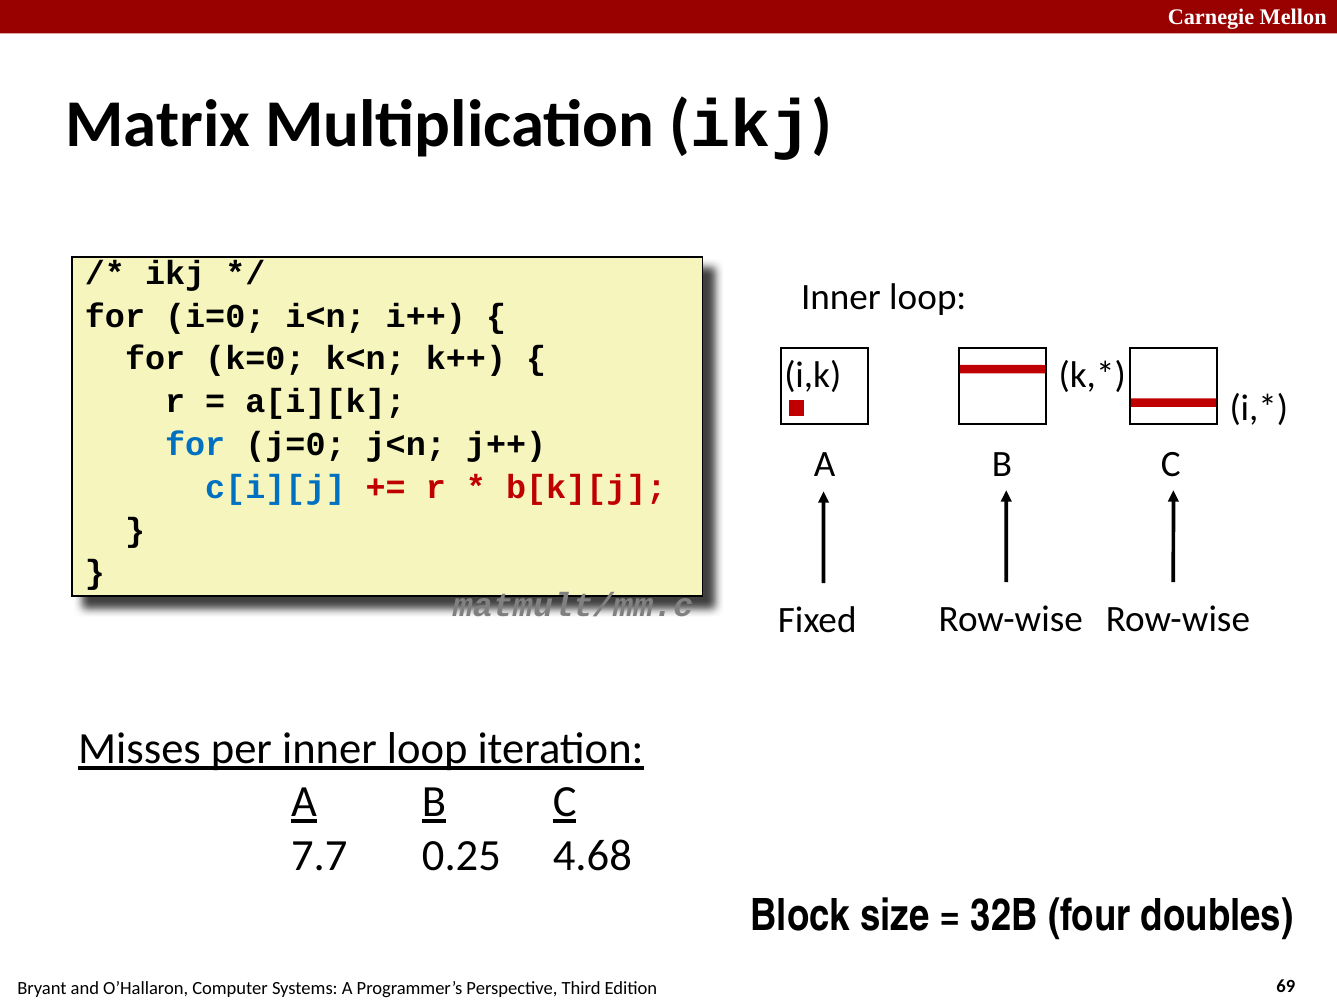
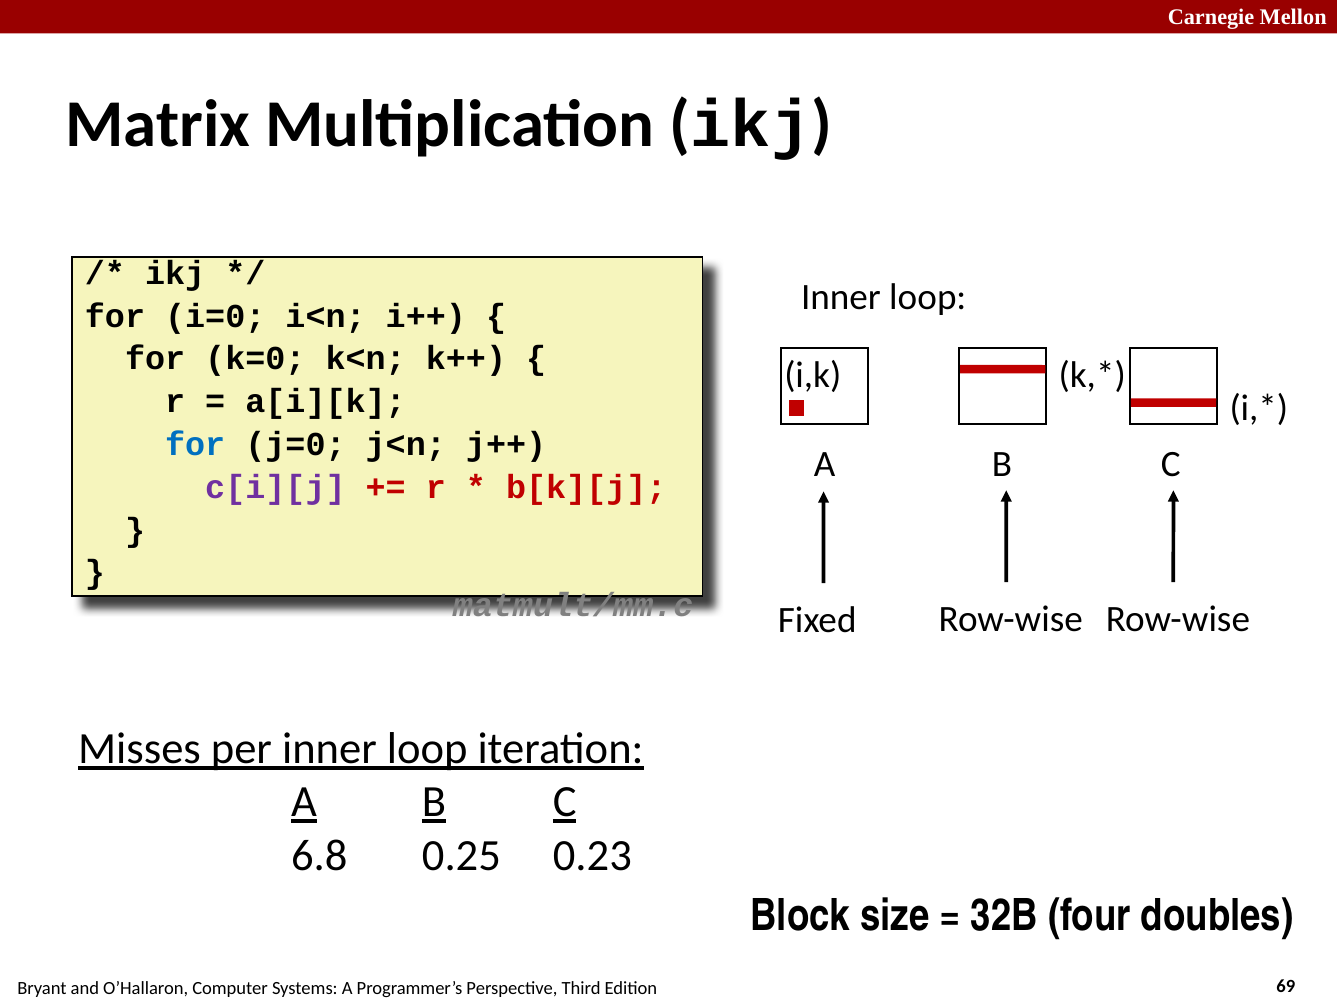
c[i][j colour: blue -> purple
7.7: 7.7 -> 6.8
4.68: 4.68 -> 0.23
